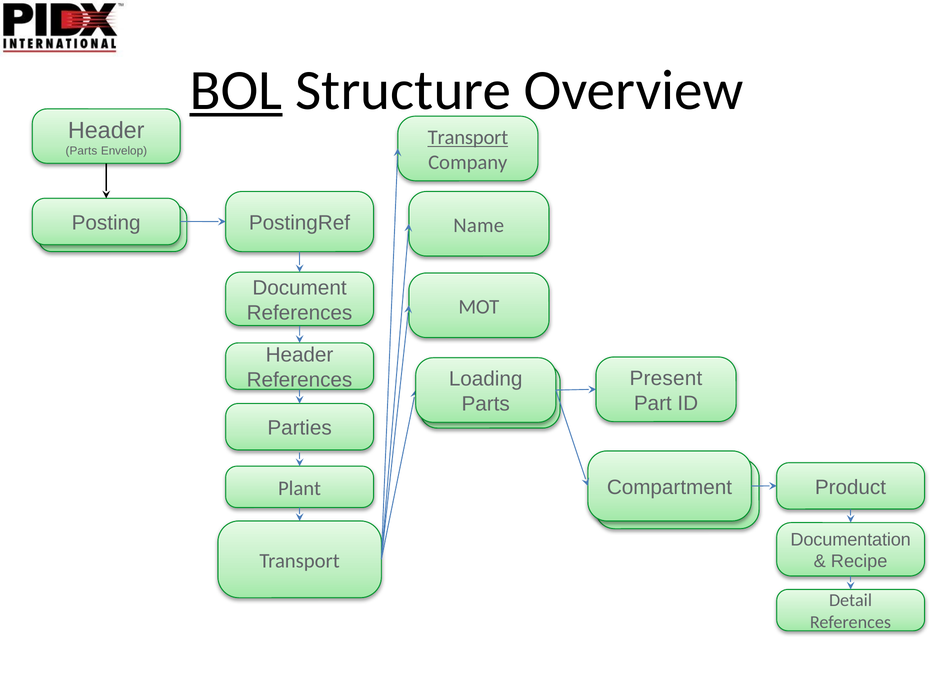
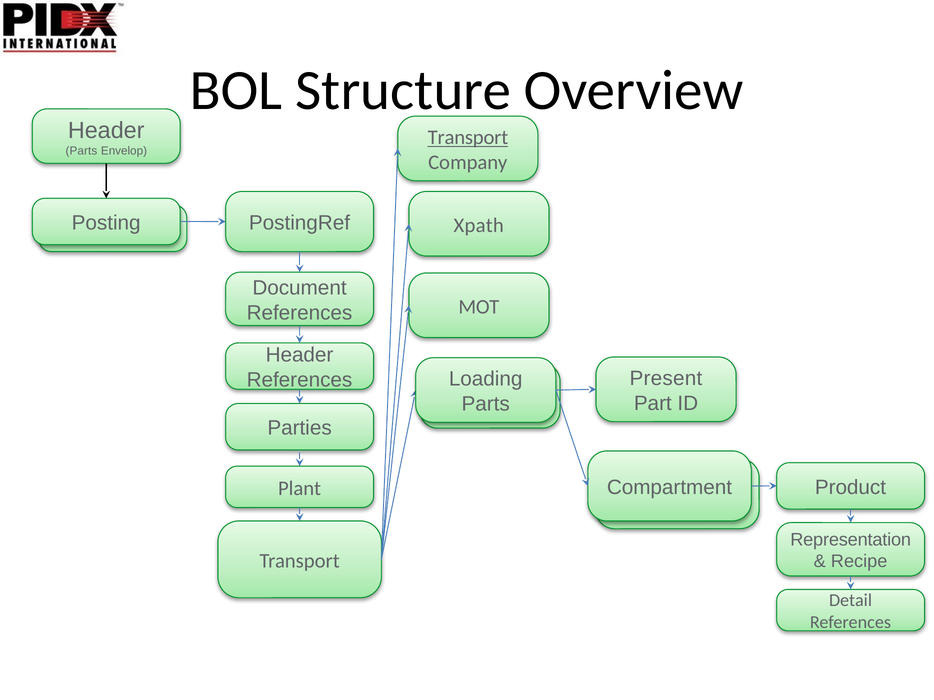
BOL underline: present -> none
Name: Name -> Xpath
Documentation: Documentation -> Representation
